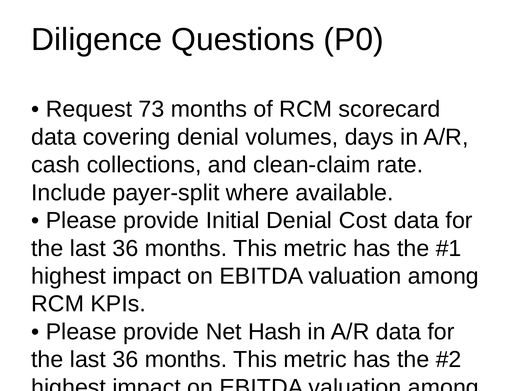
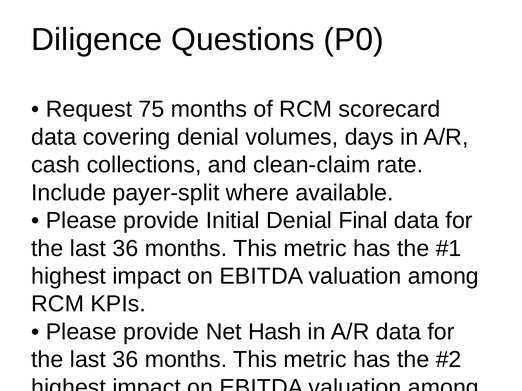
73: 73 -> 75
Denial Cost: Cost -> Final
